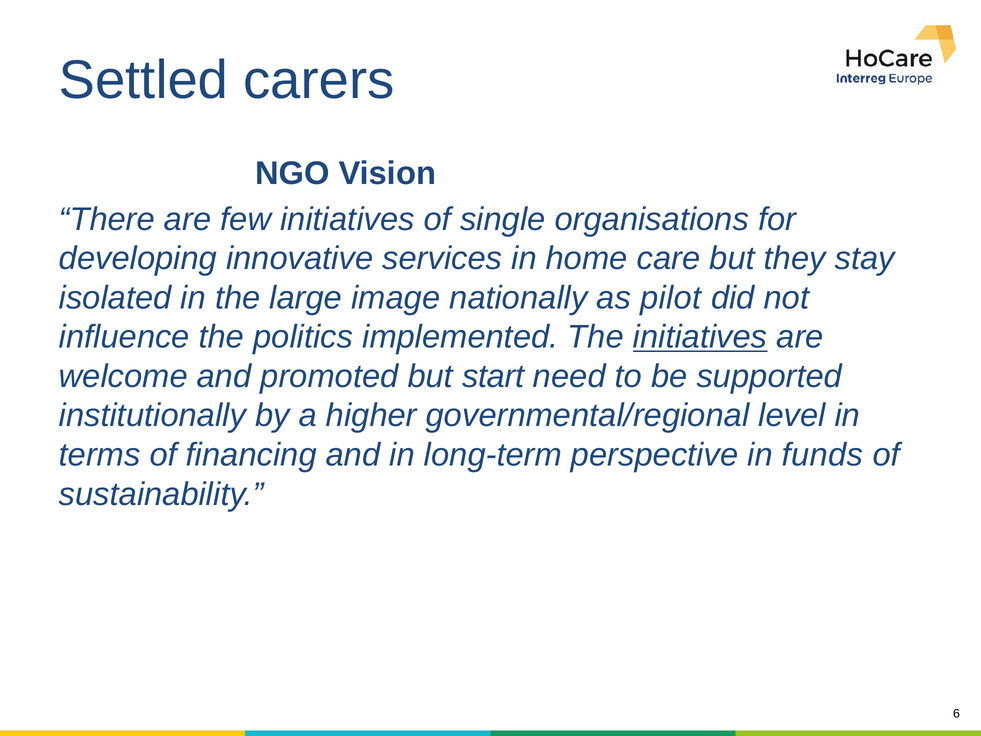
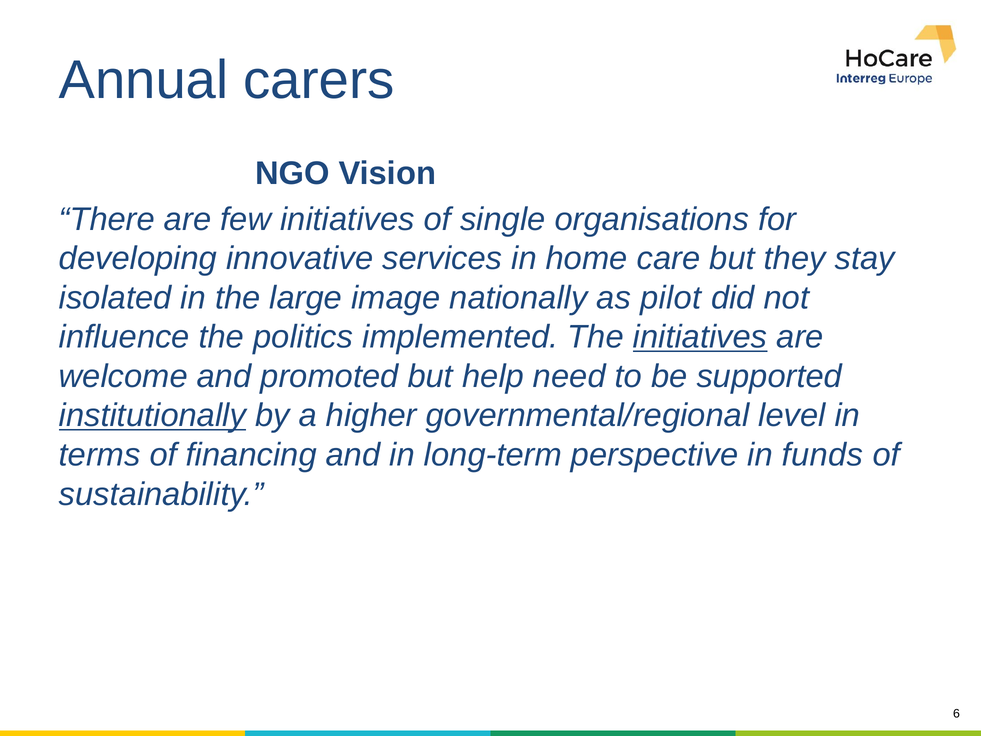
Settled: Settled -> Annual
start: start -> help
institutionally underline: none -> present
